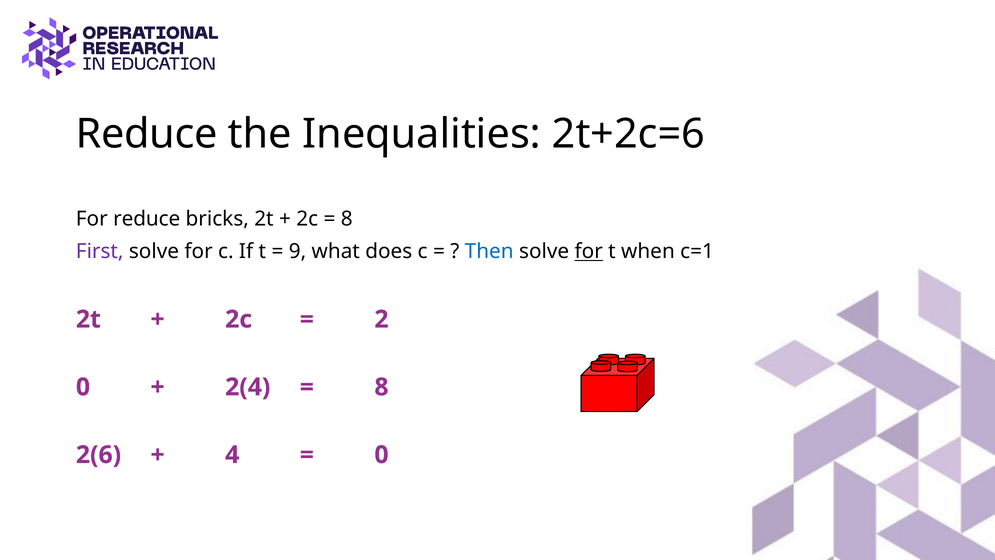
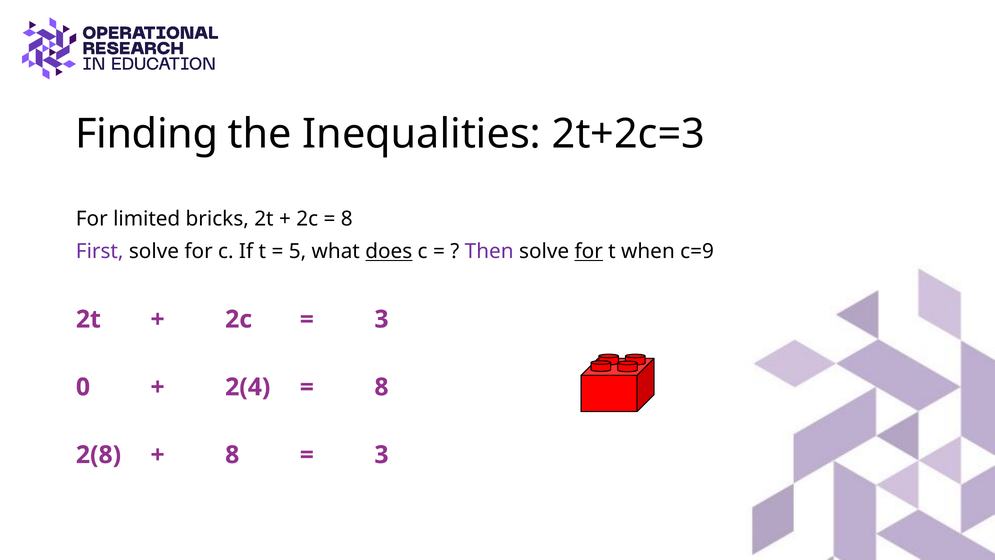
Reduce at (147, 134): Reduce -> Finding
2t+2c=6: 2t+2c=6 -> 2t+2c=3
For reduce: reduce -> limited
9: 9 -> 5
does underline: none -> present
Then colour: blue -> purple
c=1: c=1 -> c=9
2 at (381, 319): 2 -> 3
2(6: 2(6 -> 2(8
4 at (232, 455): 4 -> 8
0 at (381, 455): 0 -> 3
